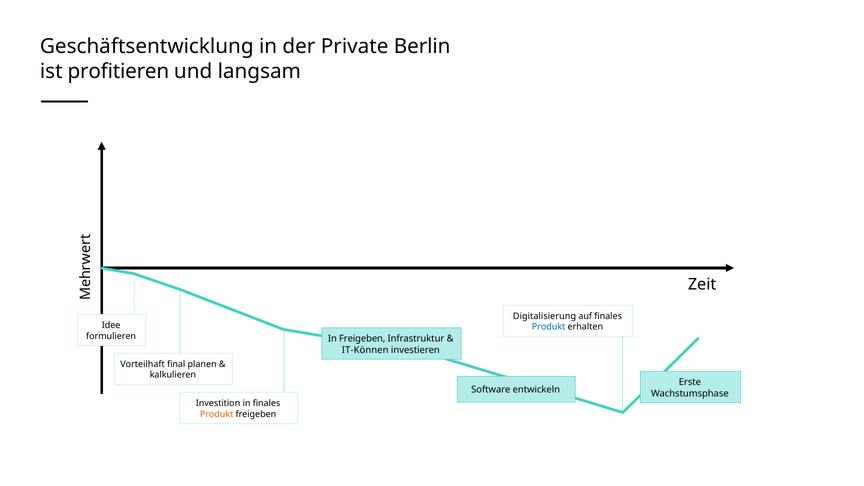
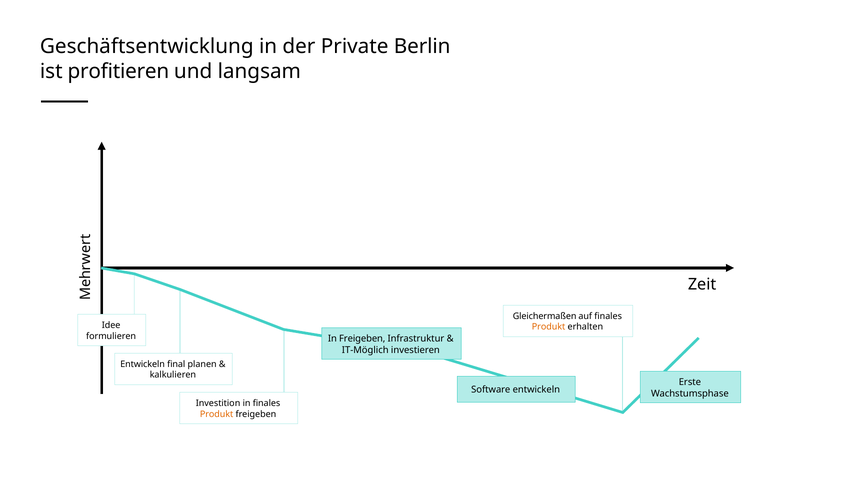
Digitalisierung: Digitalisierung -> Gleichermaßen
Produkt at (549, 327) colour: blue -> orange
IT-Können: IT-Können -> IT-Möglich
Vorteilhaft at (143, 364): Vorteilhaft -> Entwickeln
